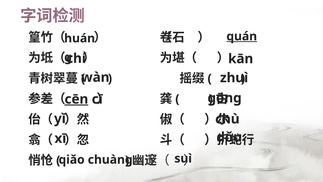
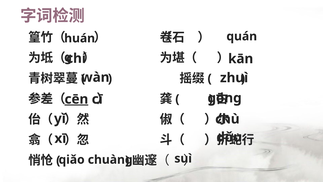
quán underline: present -> none
